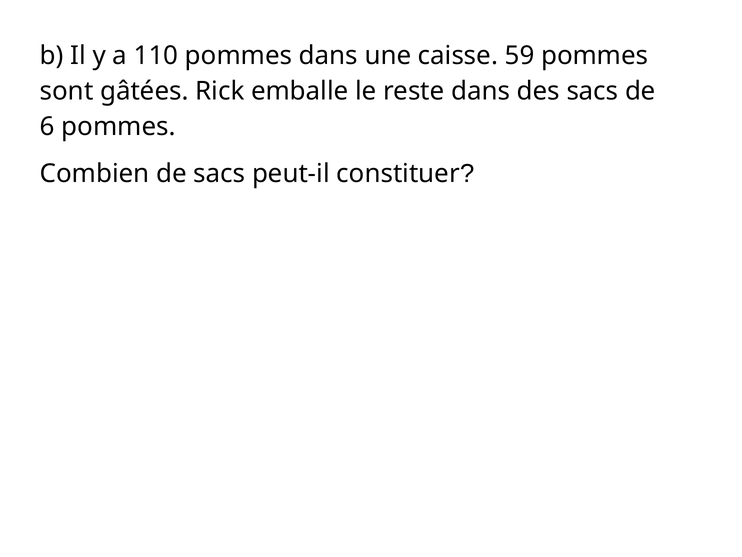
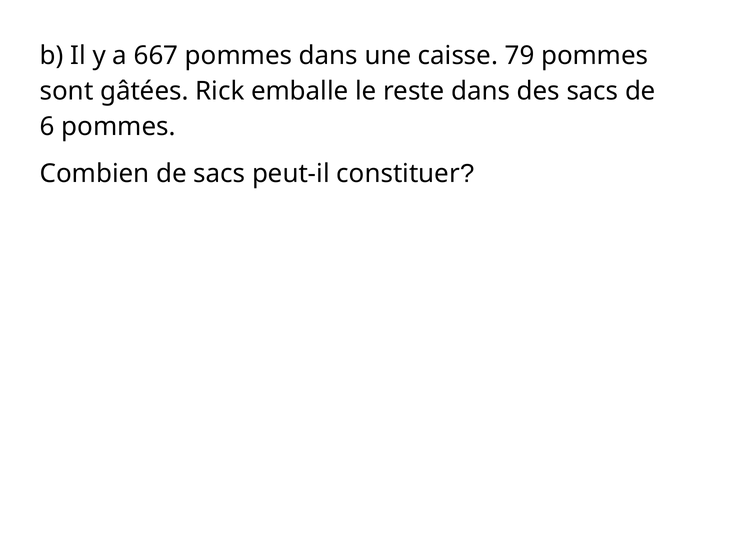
110: 110 -> 667
59: 59 -> 79
